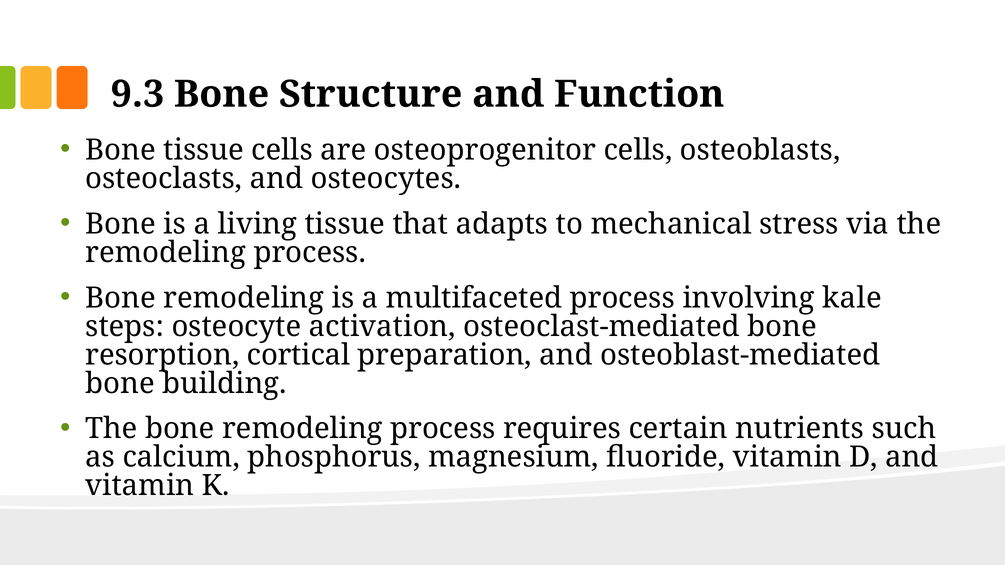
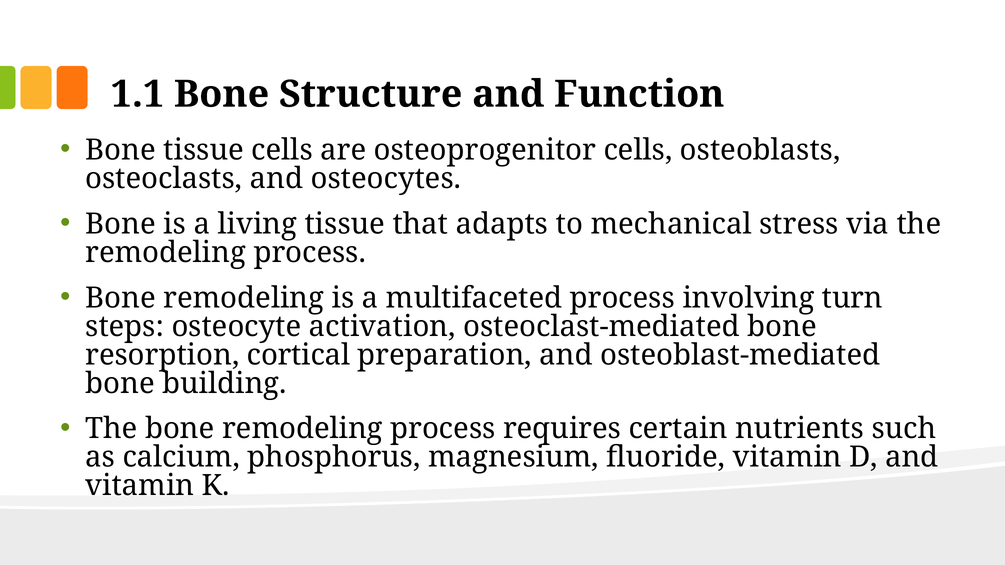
9.3: 9.3 -> 1.1
kale: kale -> turn
